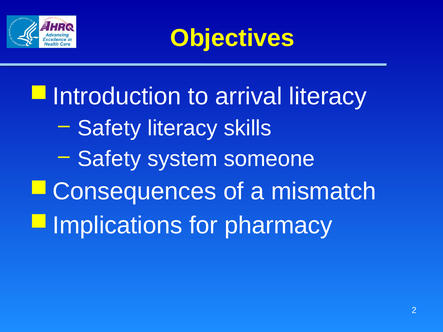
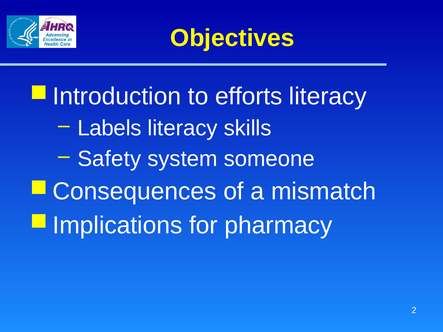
arrival: arrival -> efforts
Safety at (109, 128): Safety -> Labels
